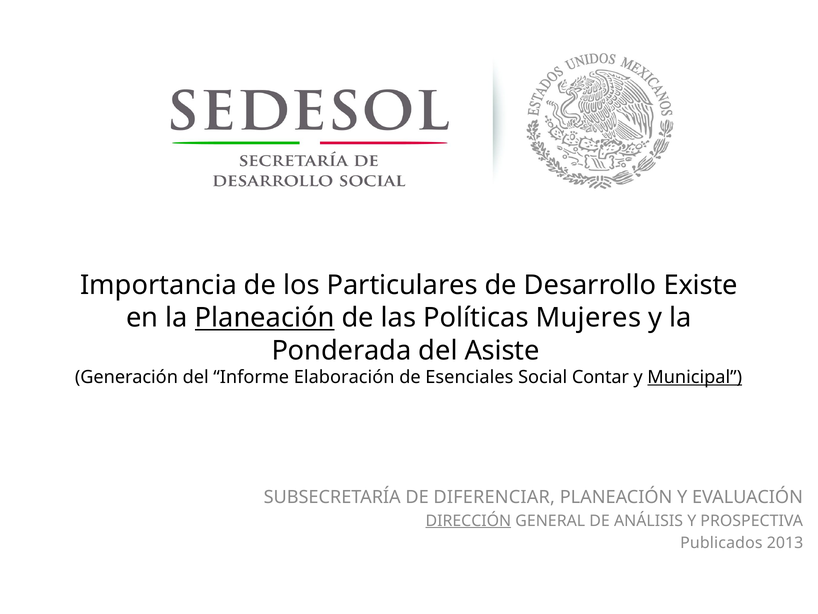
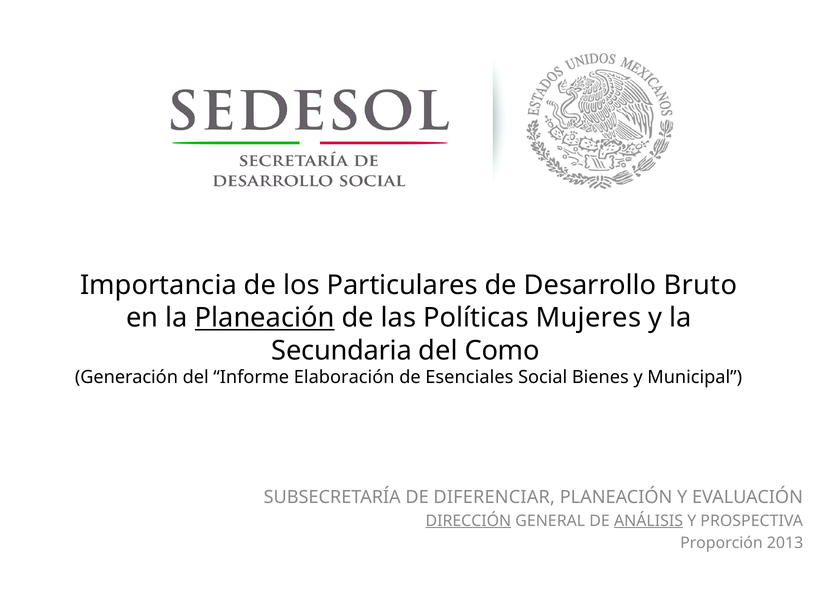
Existe: Existe -> Bruto
Ponderada: Ponderada -> Secundaria
Asiste: Asiste -> Como
Contar: Contar -> Bienes
Municipal underline: present -> none
ANÁLISIS underline: none -> present
Publicados: Publicados -> Proporción
